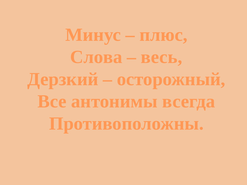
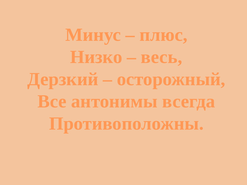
Слова: Слова -> Низко
